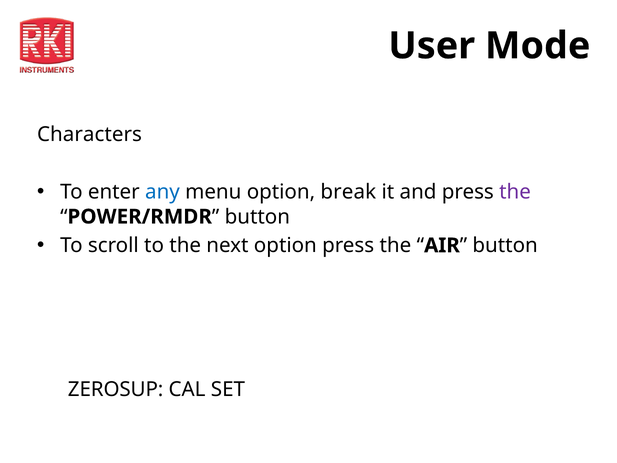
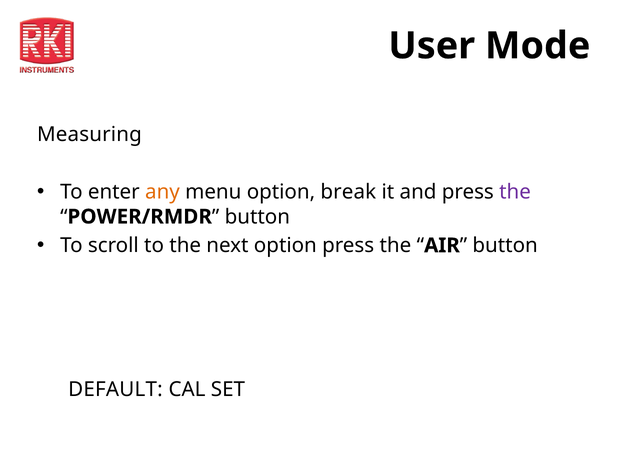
Characters: Characters -> Measuring
any colour: blue -> orange
ZEROSUP: ZEROSUP -> DEFAULT
